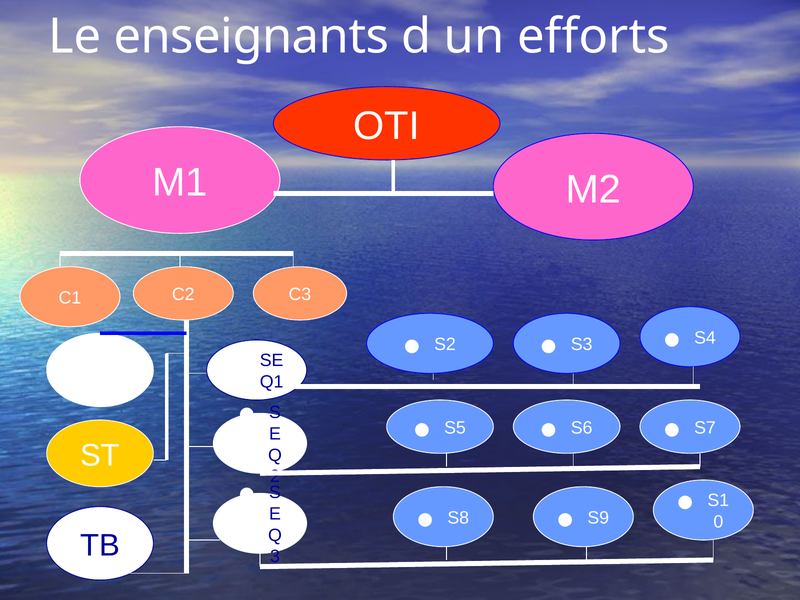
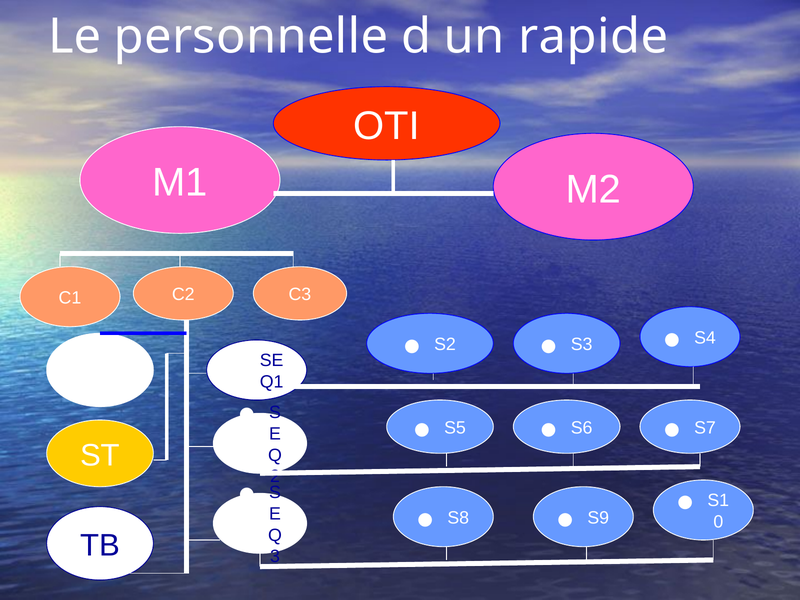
enseignants: enseignants -> personnelle
efforts: efforts -> rapide
